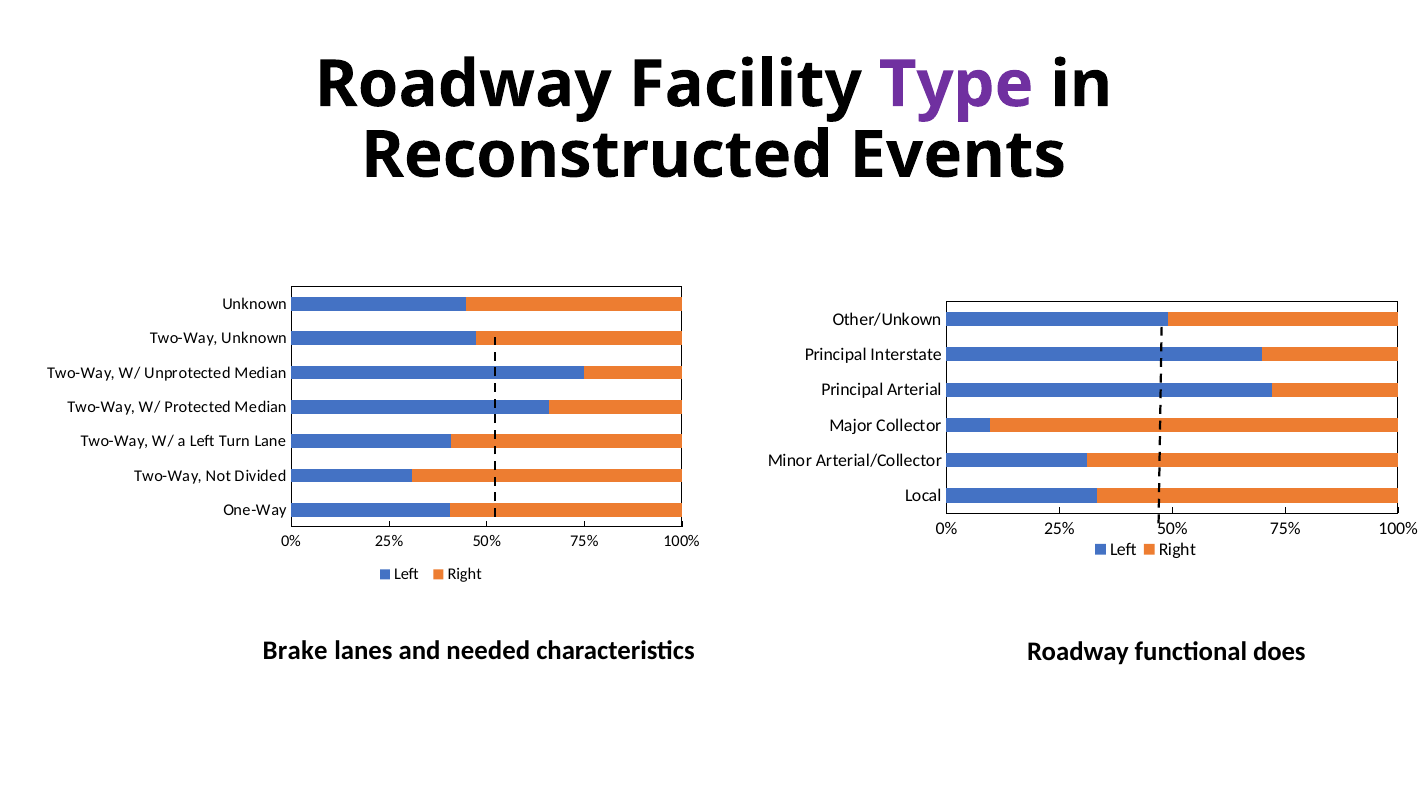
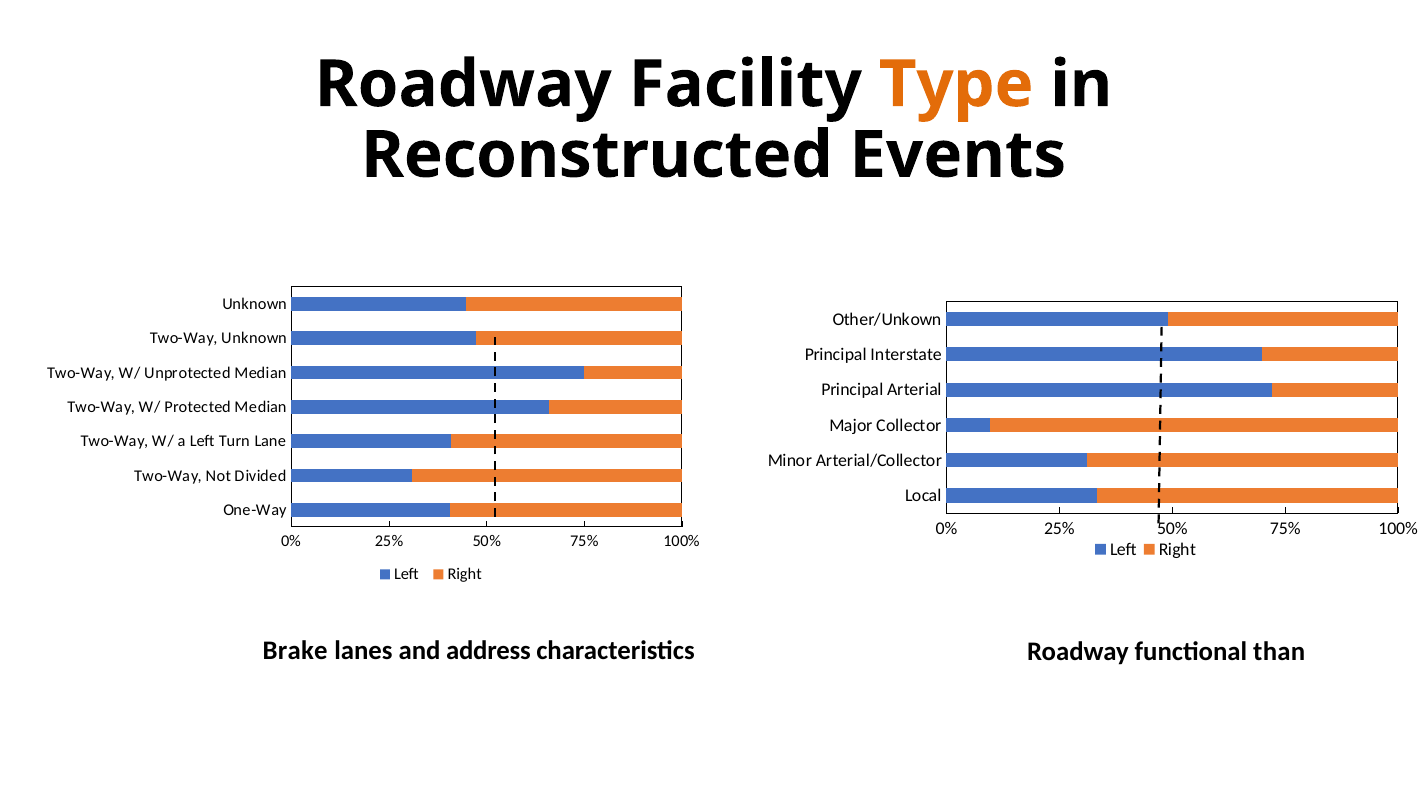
Type colour: purple -> orange
needed: needed -> address
does: does -> than
